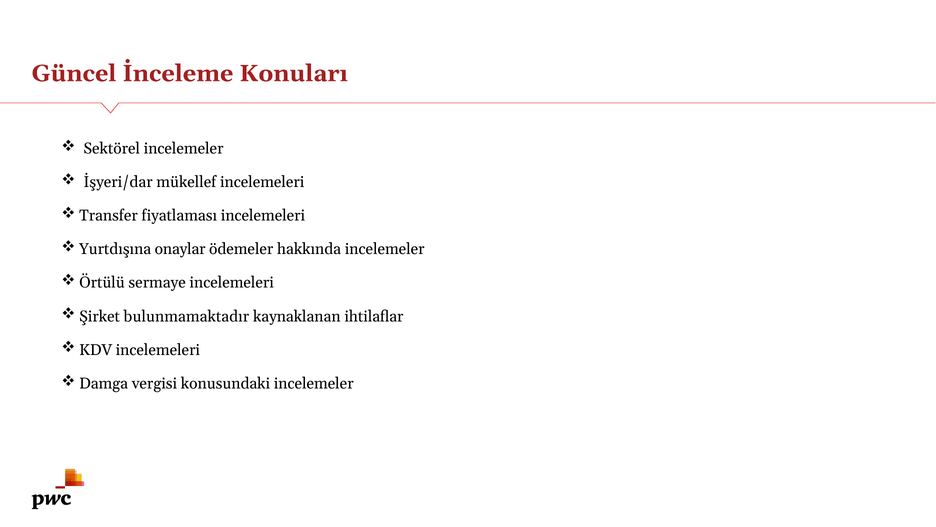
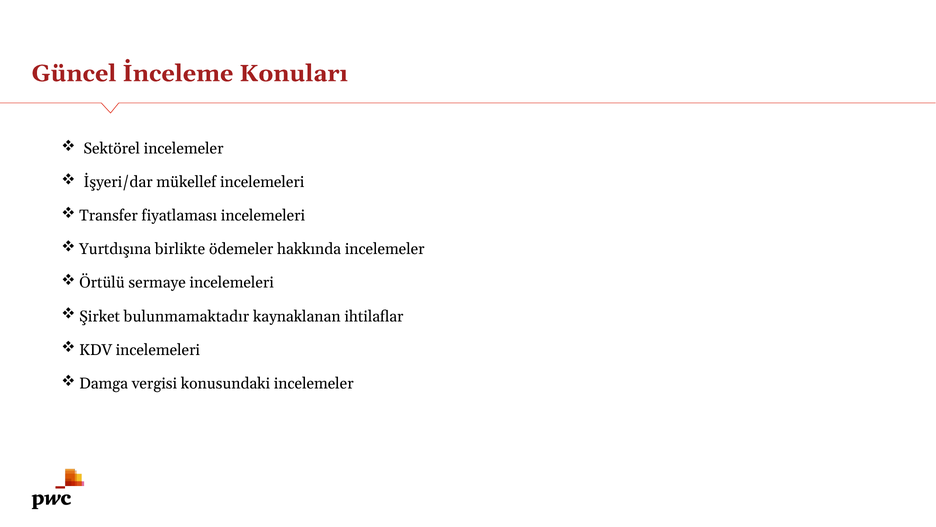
onaylar: onaylar -> birlikte
